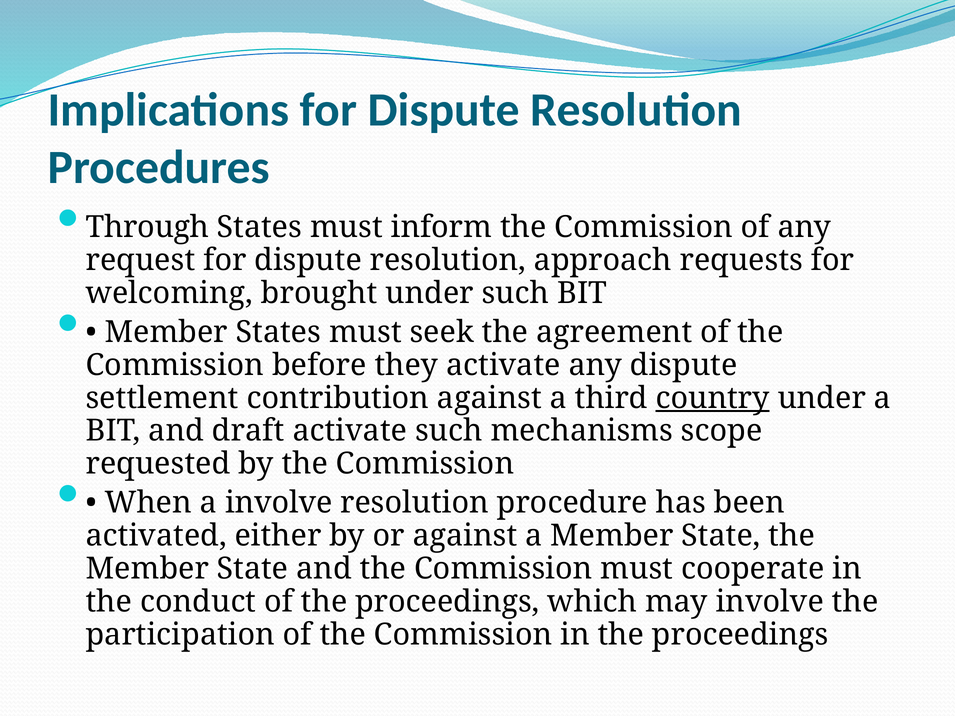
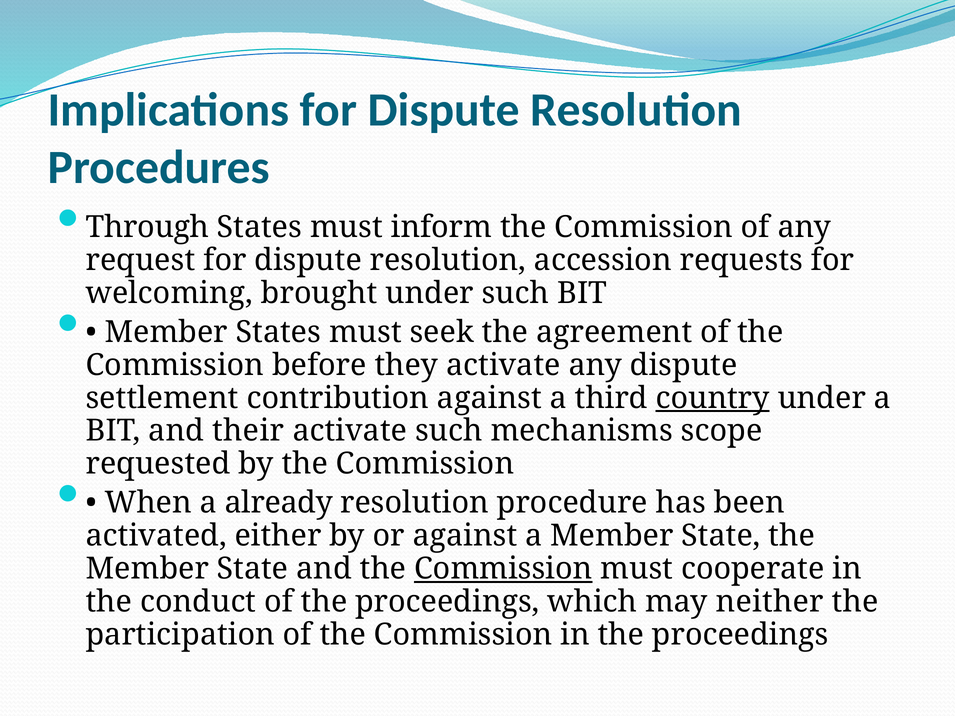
approach: approach -> accession
draft: draft -> their
a involve: involve -> already
Commission at (503, 569) underline: none -> present
may involve: involve -> neither
